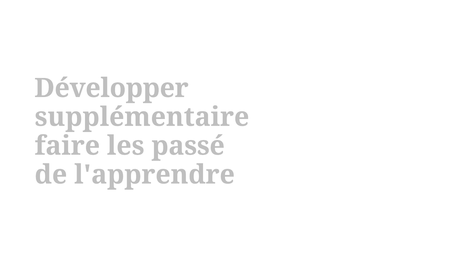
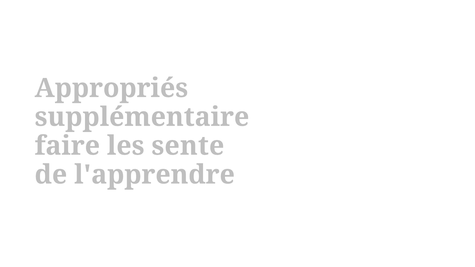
Développer: Développer -> Appropriés
passé: passé -> sente
